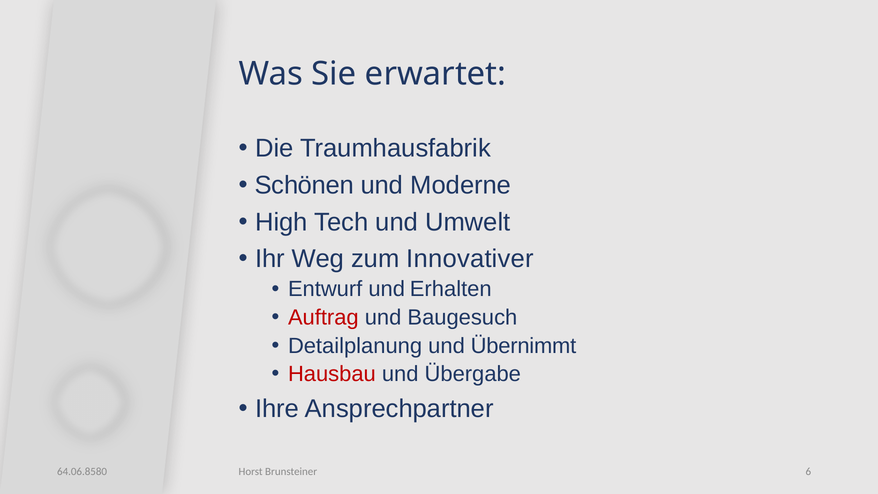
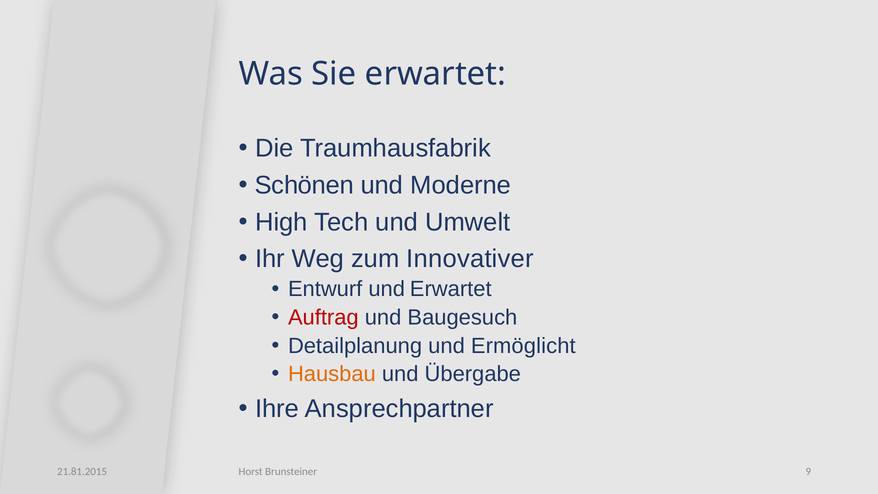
und Erhalten: Erhalten -> Erwartet
Übernimmt: Übernimmt -> Ermöglicht
Hausbau colour: red -> orange
6: 6 -> 9
64.06.8580: 64.06.8580 -> 21.81.2015
